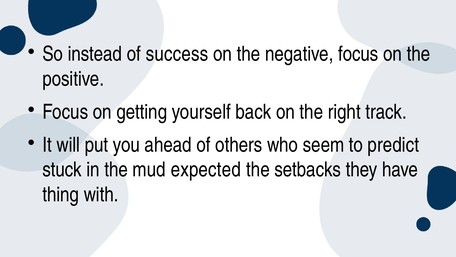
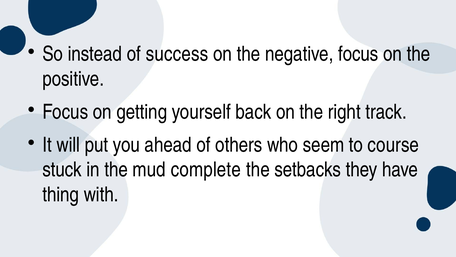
predict: predict -> course
expected: expected -> complete
